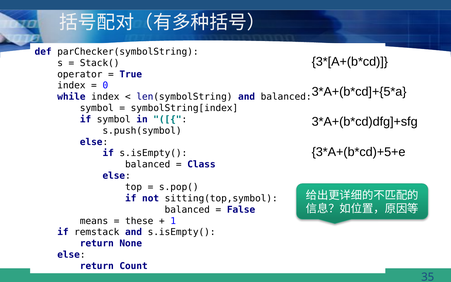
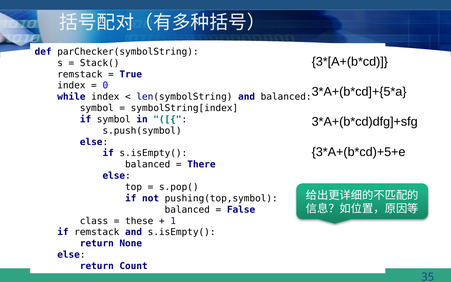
operator at (80, 74): operator -> remstack
Class: Class -> There
sitting(top,symbol: sitting(top,symbol -> pushing(top,symbol
means: means -> class
